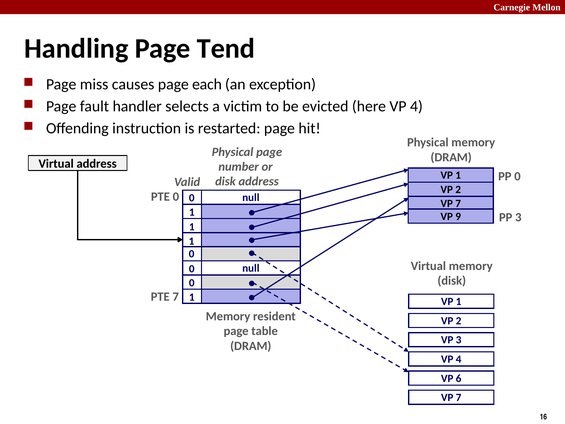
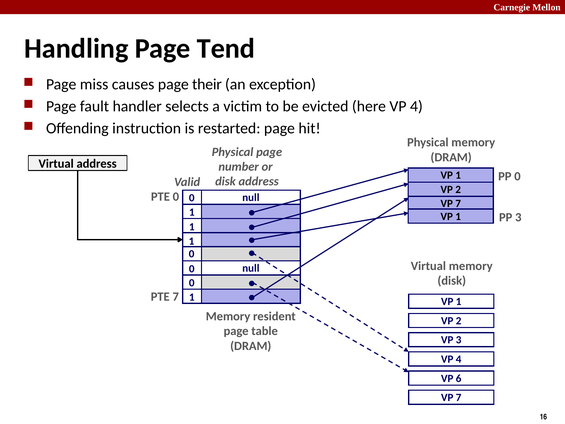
each: each -> their
9 at (458, 216): 9 -> 1
